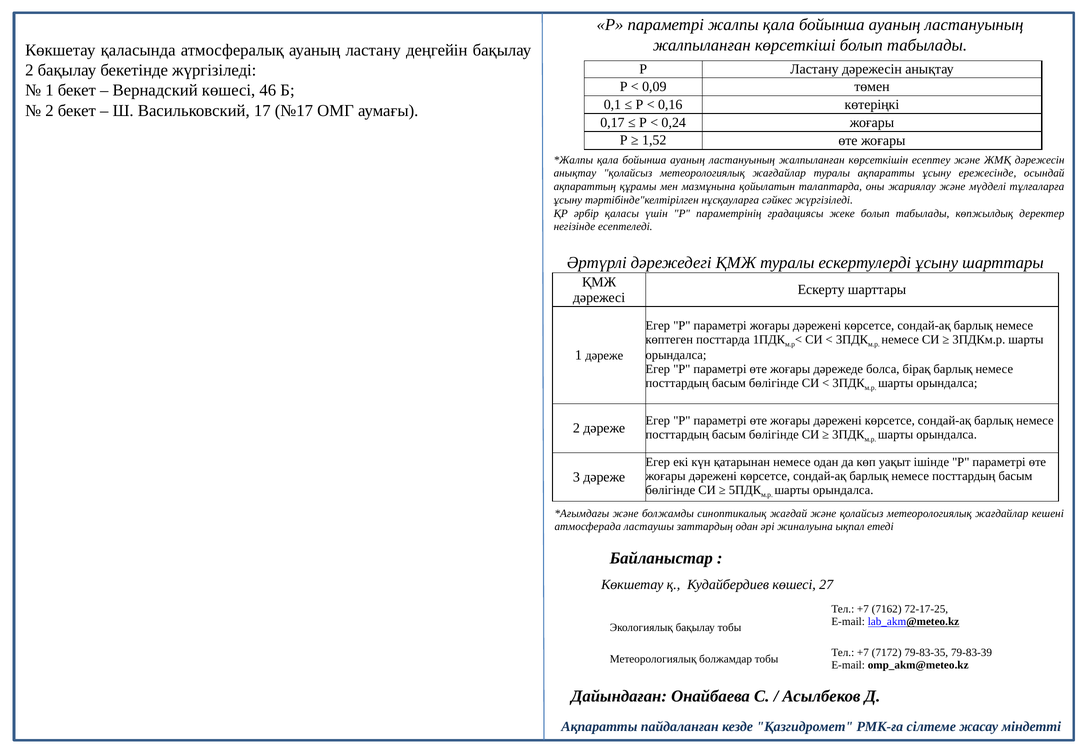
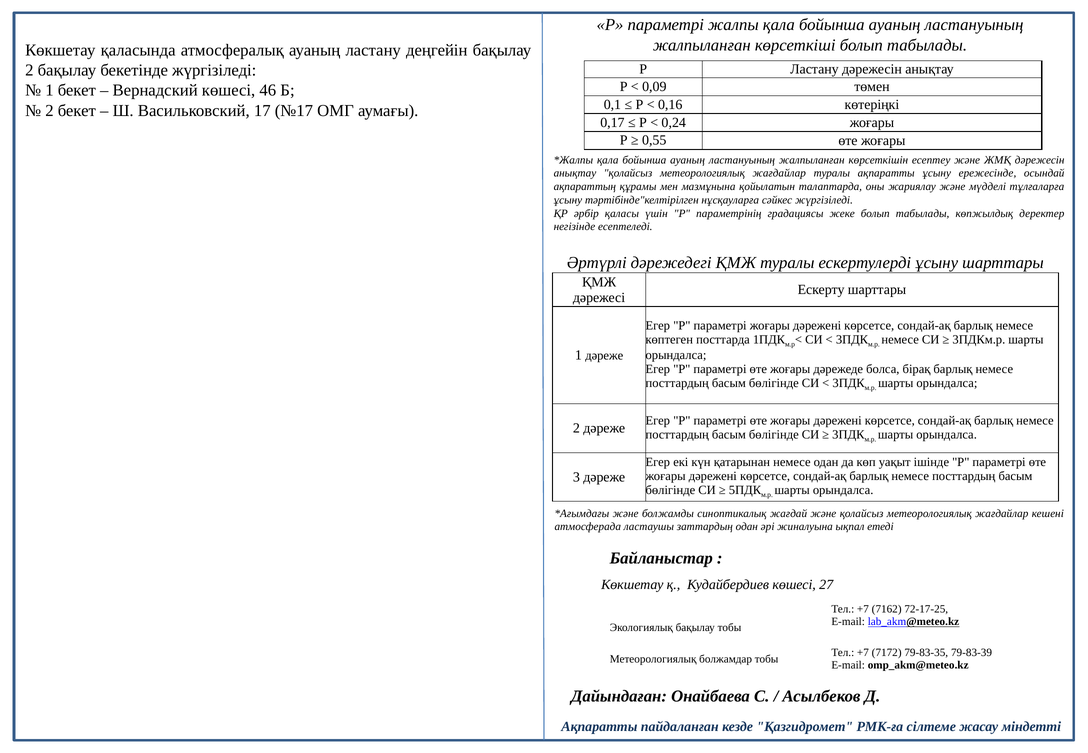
1,52: 1,52 -> 0,55
